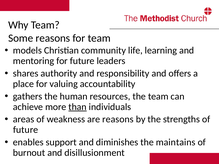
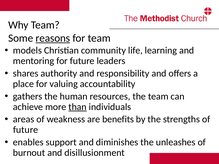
reasons at (53, 38) underline: none -> present
are reasons: reasons -> benefits
maintains: maintains -> unleashes
